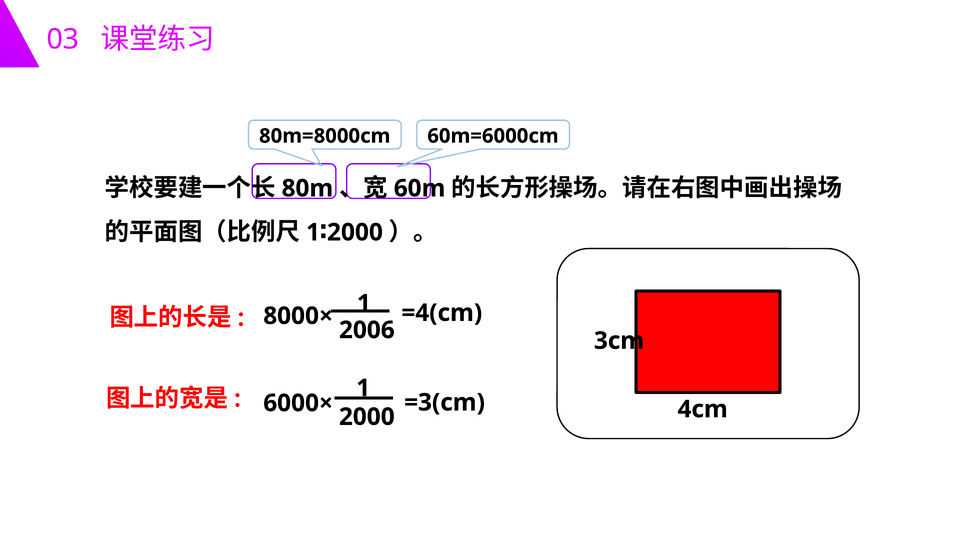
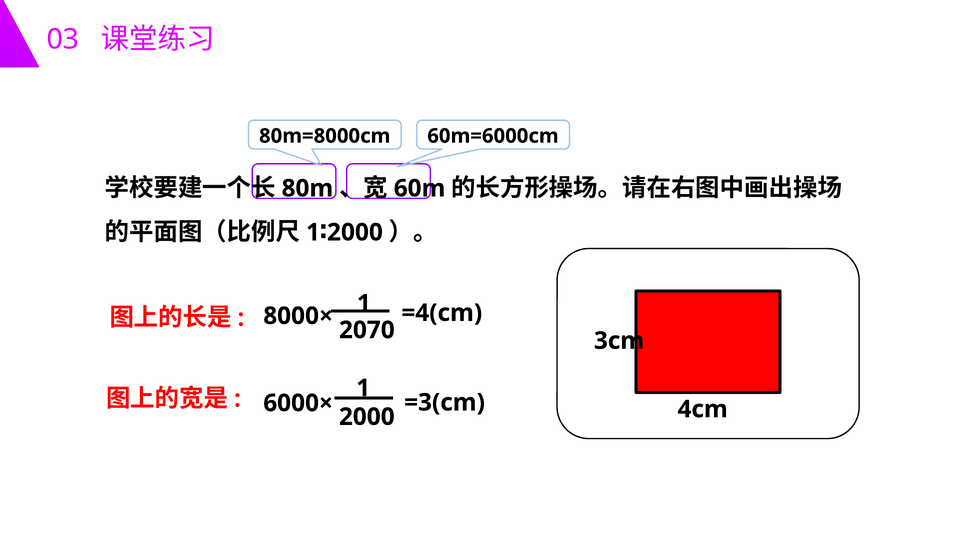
2006: 2006 -> 2070
